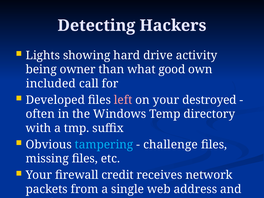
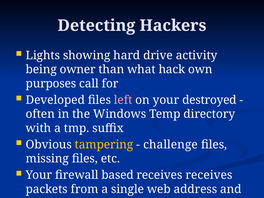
good: good -> hack
included: included -> purposes
tampering colour: light blue -> yellow
credit: credit -> based
receives network: network -> receives
